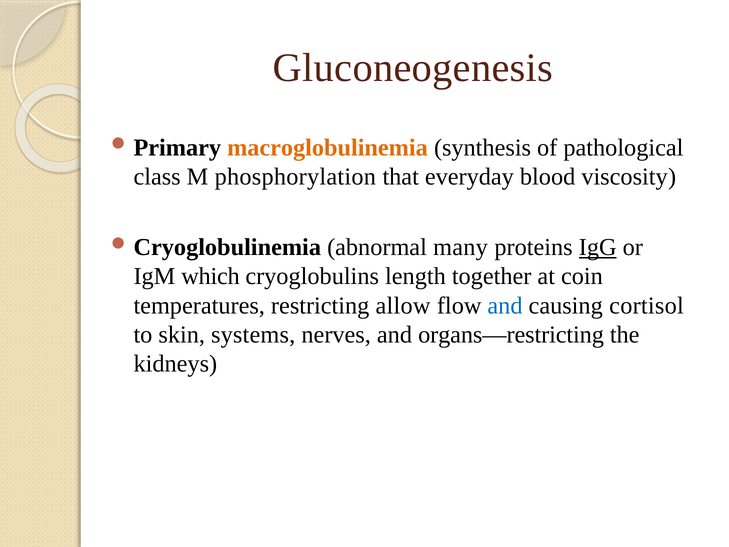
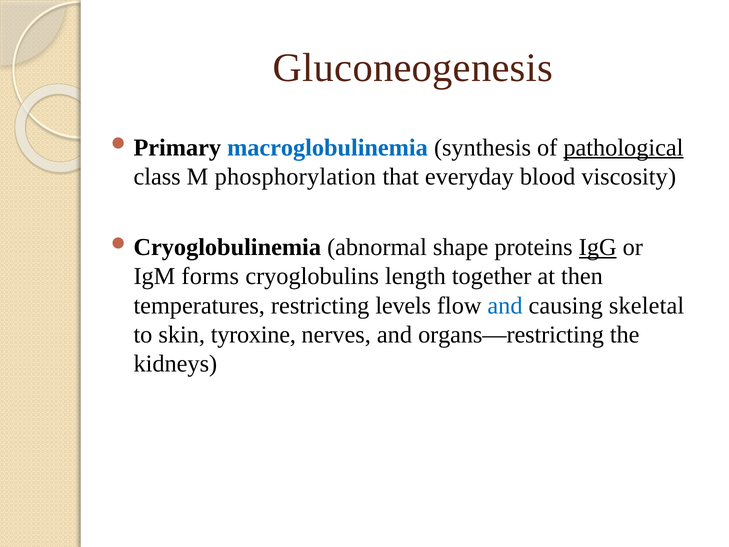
macroglobulinemia colour: orange -> blue
pathological underline: none -> present
many: many -> shape
which: which -> forms
coin: coin -> then
allow: allow -> levels
cortisol: cortisol -> skeletal
systems: systems -> tyroxine
